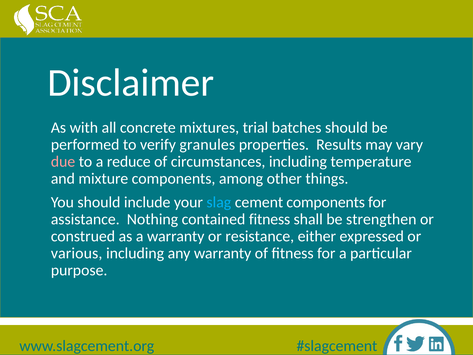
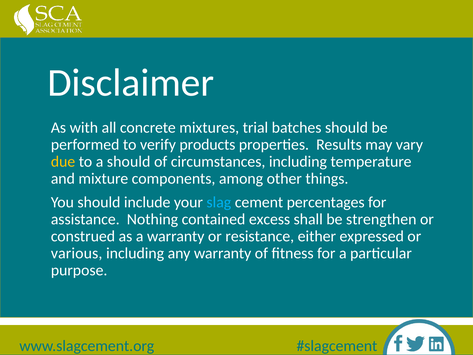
granules: granules -> products
due colour: pink -> yellow
a reduce: reduce -> should
cement components: components -> percentages
contained fitness: fitness -> excess
